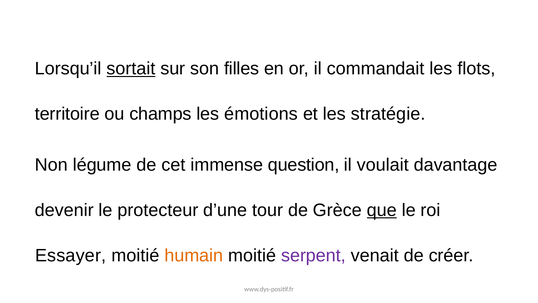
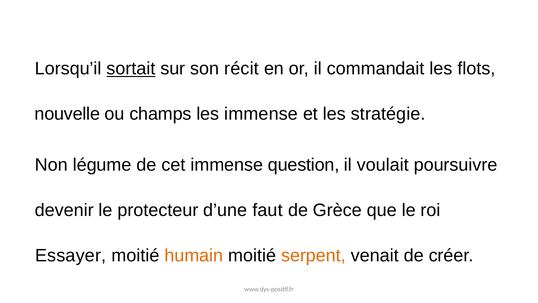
filles: filles -> récit
territoire: territoire -> nouvelle
les émotions: émotions -> immense
davantage: davantage -> poursuivre
tour: tour -> faut
que underline: present -> none
serpent colour: purple -> orange
